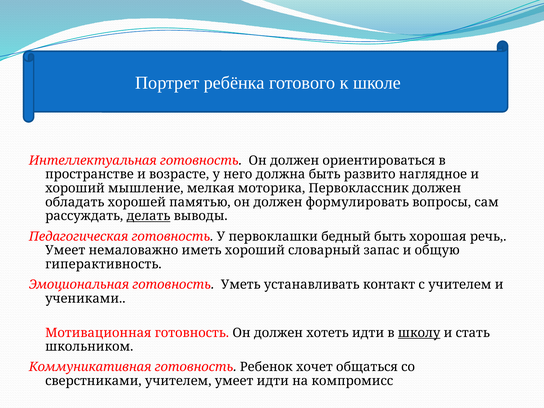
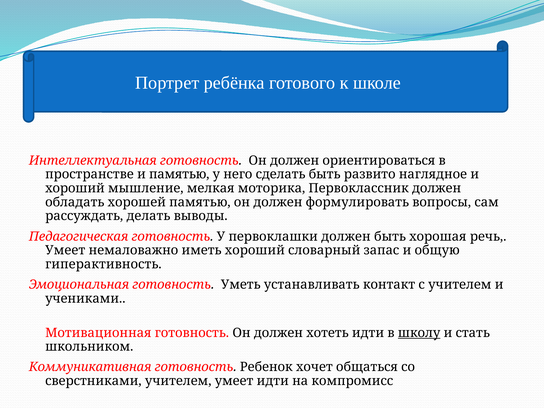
и возрасте: возрасте -> памятью
должна: должна -> сделать
делать underline: present -> none
первоклашки бедный: бедный -> должен
